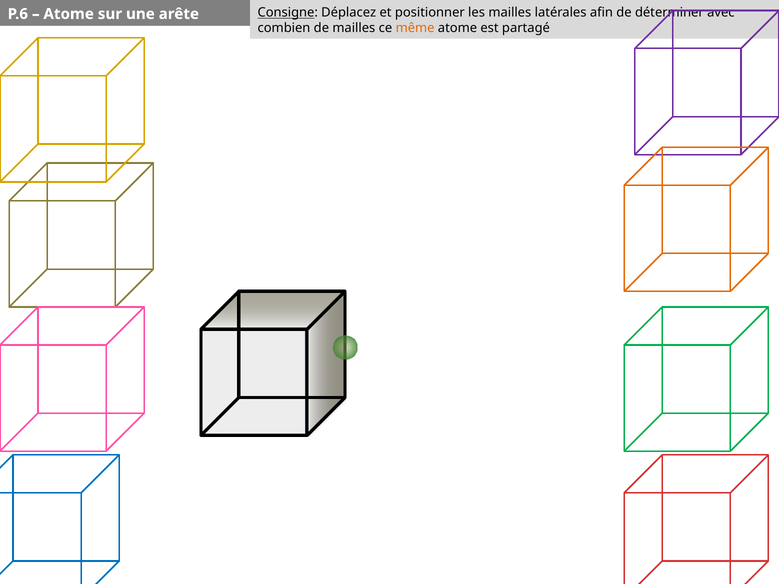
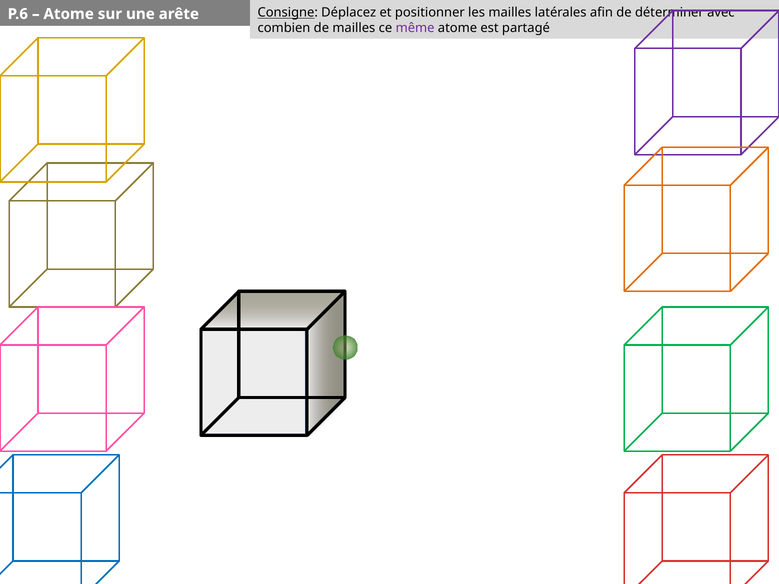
même colour: orange -> purple
